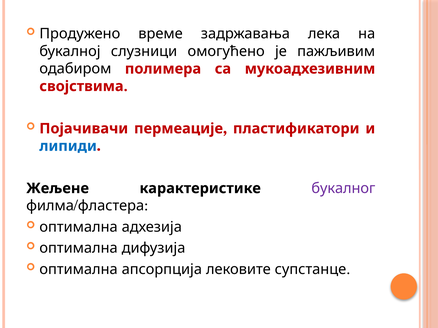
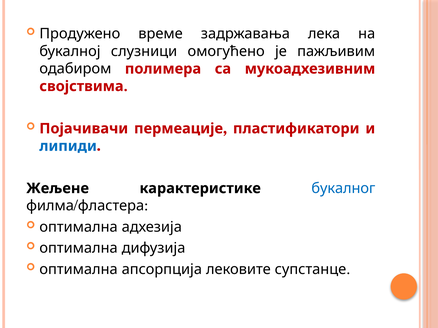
букалног colour: purple -> blue
